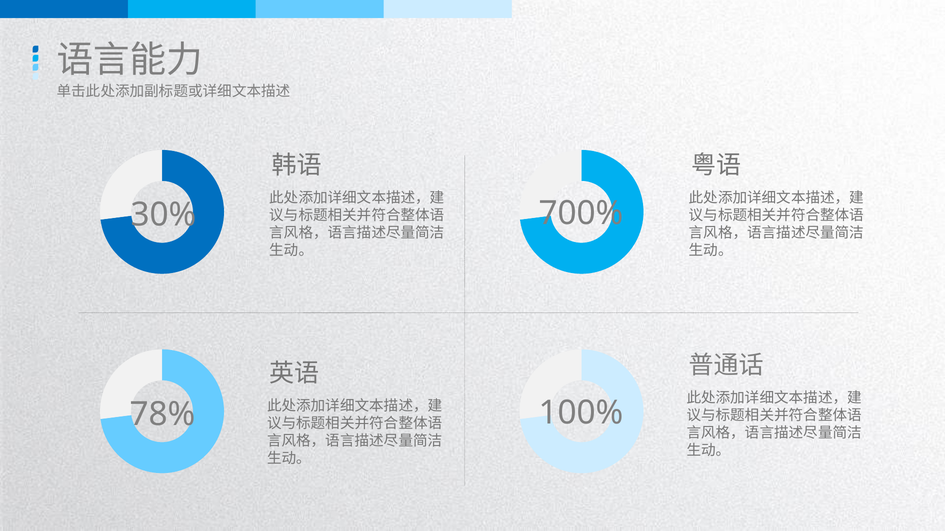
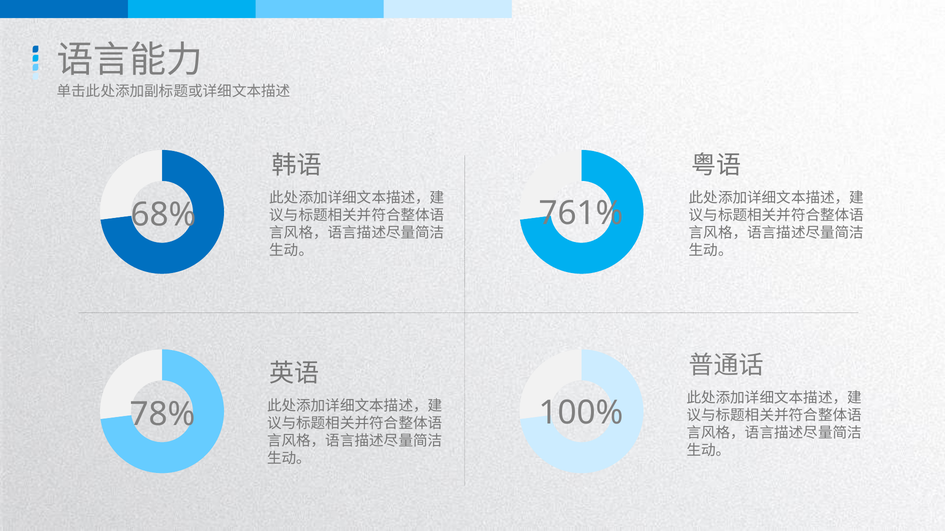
700%: 700% -> 761%
30%: 30% -> 68%
